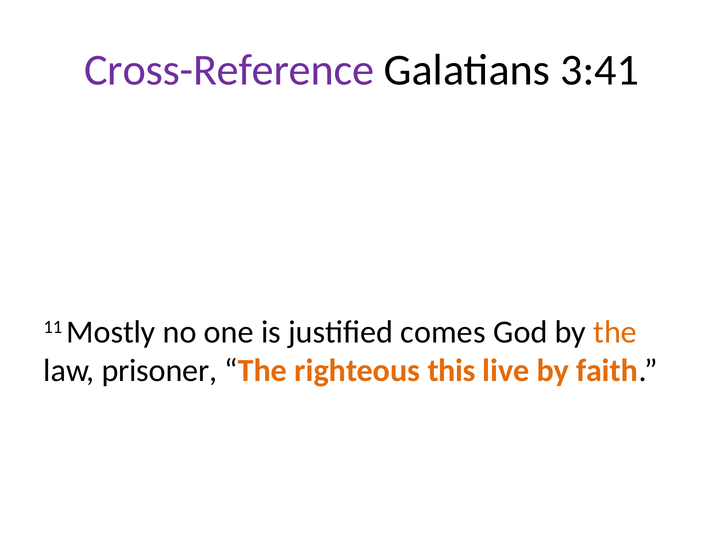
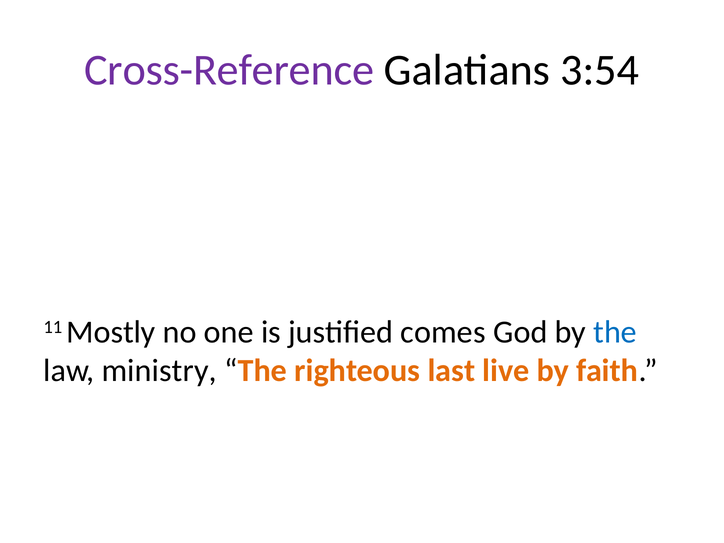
3:41: 3:41 -> 3:54
the at (615, 332) colour: orange -> blue
prisoner: prisoner -> ministry
this: this -> last
